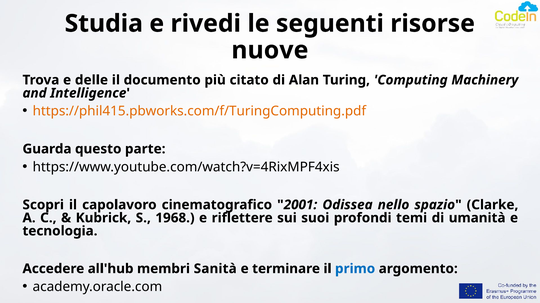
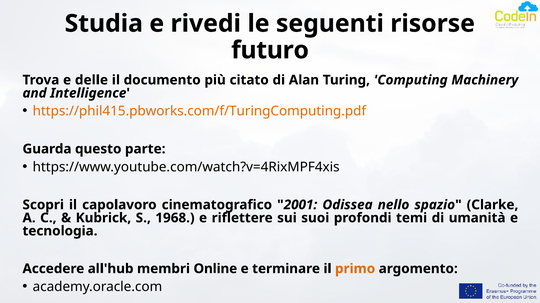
nuove: nuove -> futuro
Sanità: Sanità -> Online
primo colour: blue -> orange
